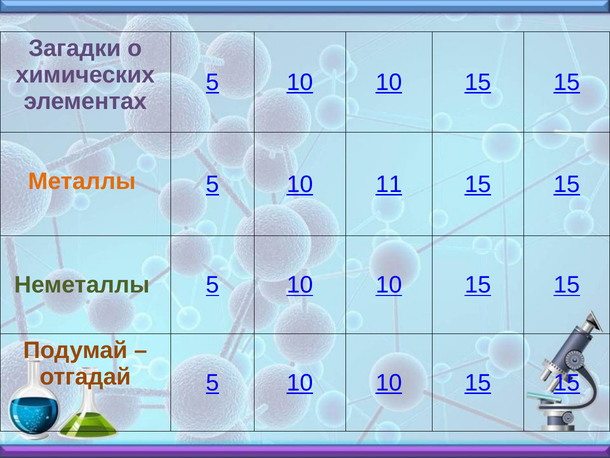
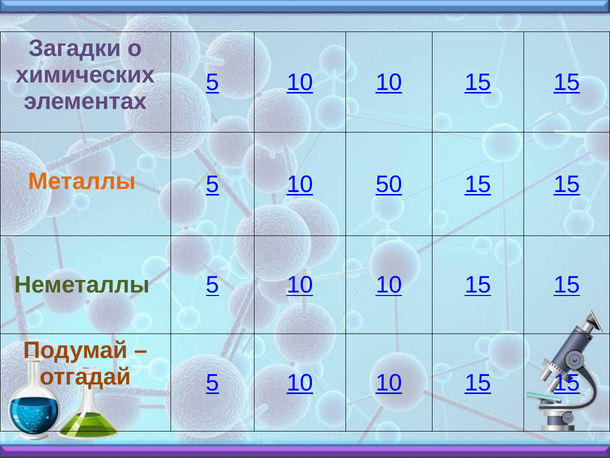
11: 11 -> 50
